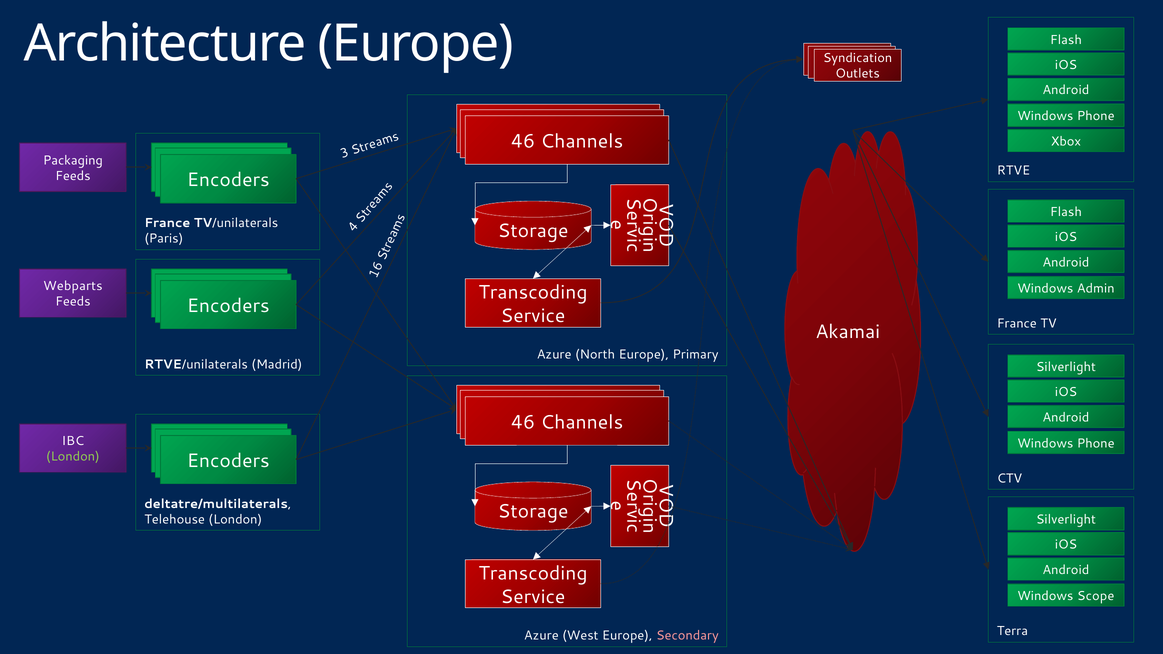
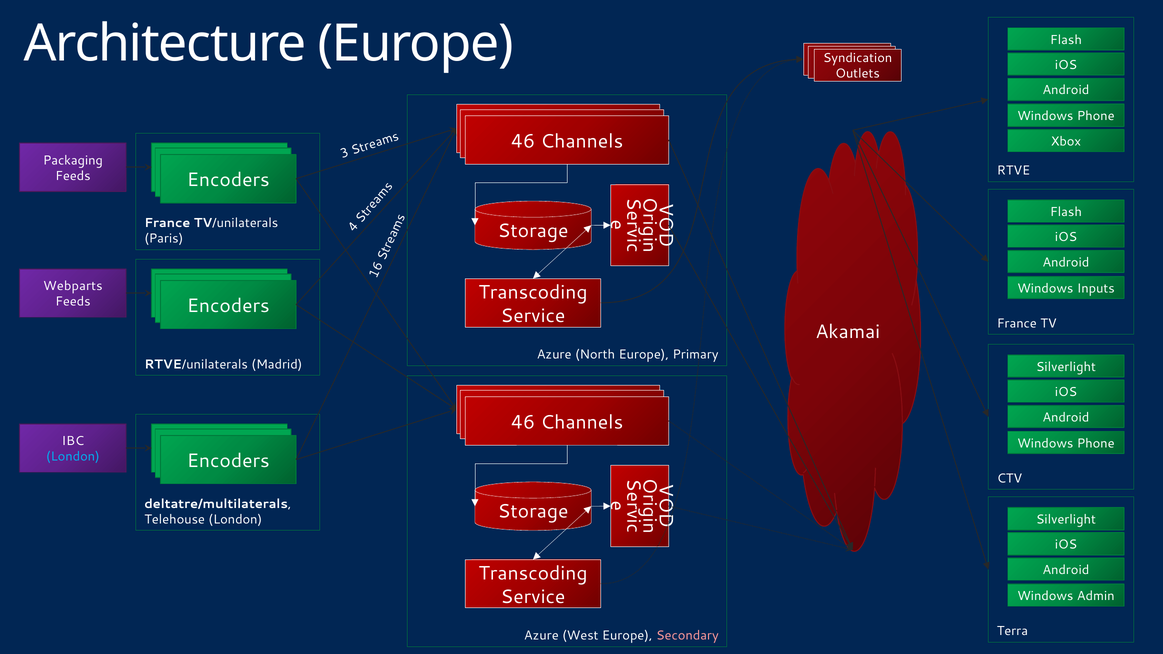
Admin: Admin -> Inputs
London at (73, 457) colour: light green -> light blue
Scope: Scope -> Admin
